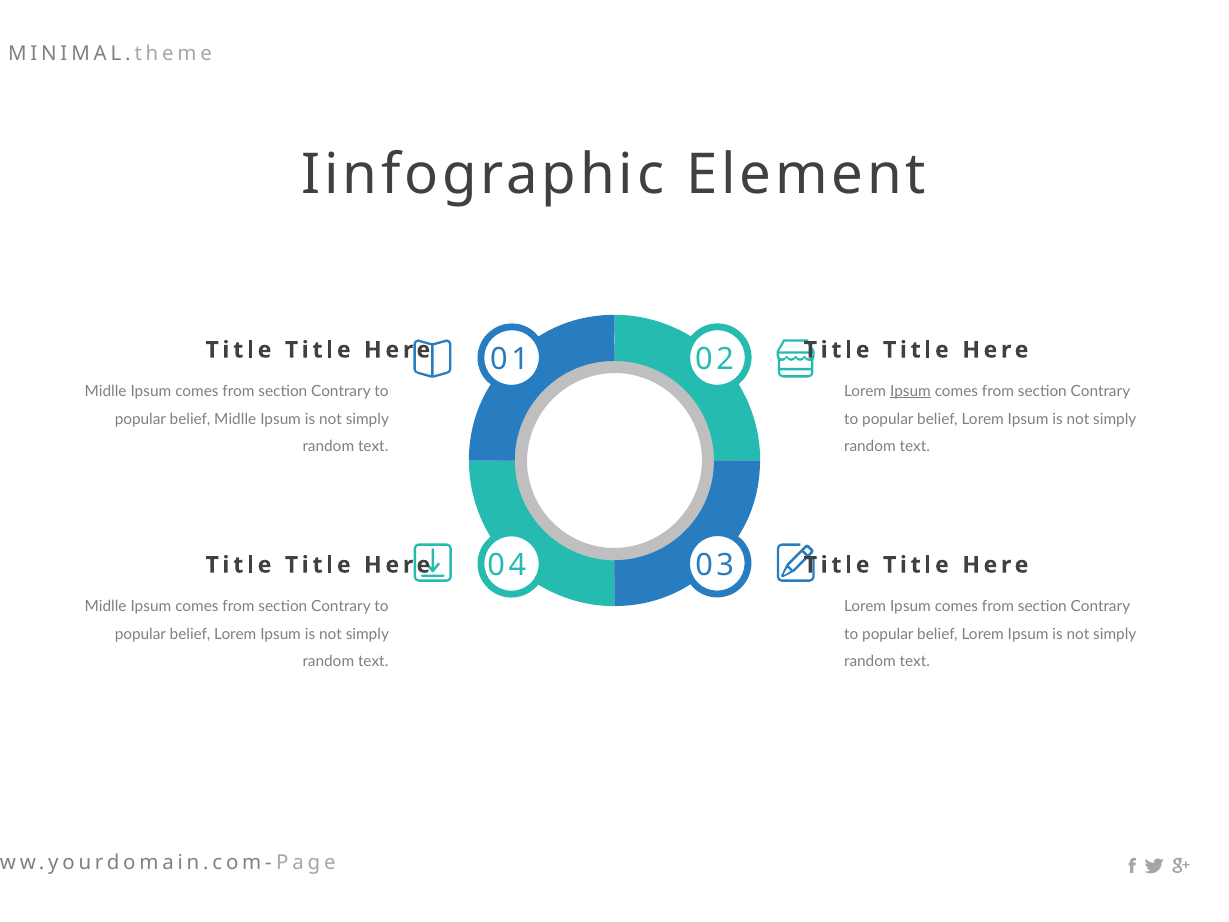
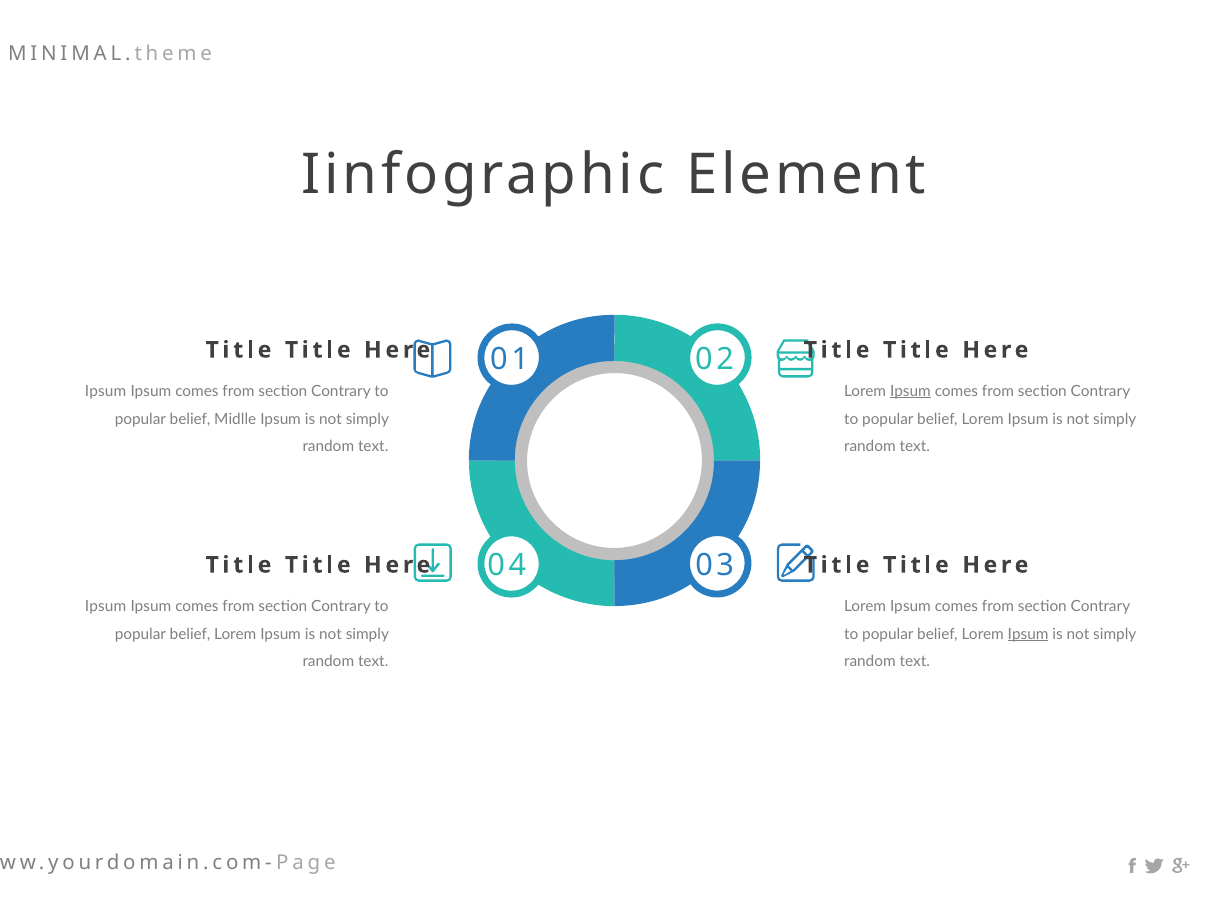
Midlle at (106, 391): Midlle -> Ipsum
Midlle at (106, 606): Midlle -> Ipsum
Ipsum at (1028, 634) underline: none -> present
